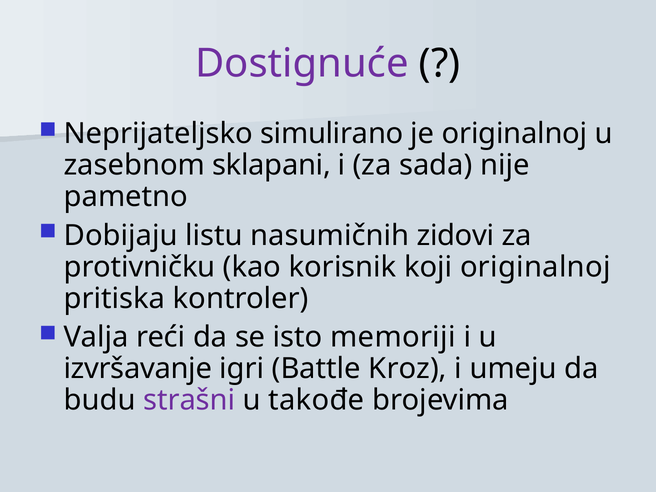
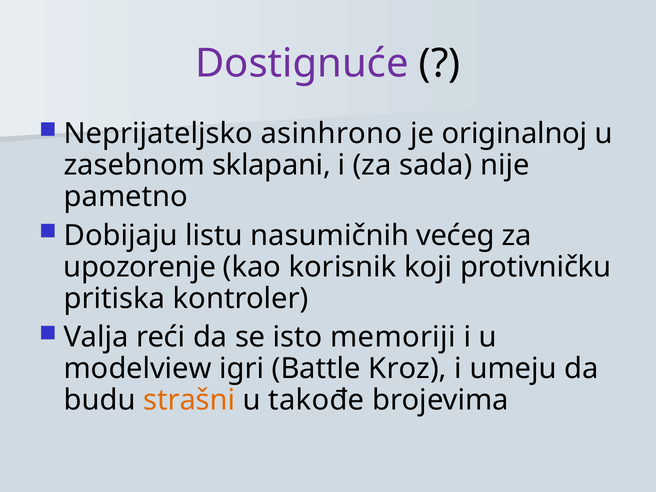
simulirano: simulirano -> asinhrono
zidovi: zidovi -> većeg
protivničku: protivničku -> upozorenje
koji originalnoj: originalnoj -> protivničku
izvršavanje: izvršavanje -> modelview
strašni colour: purple -> orange
